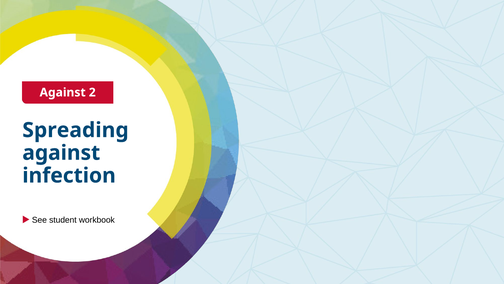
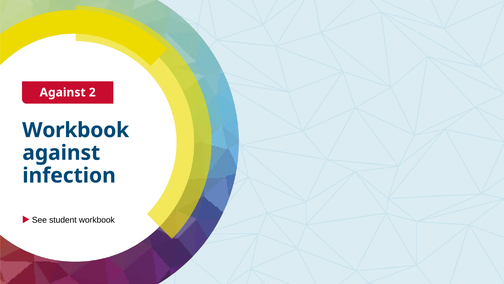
Spreading at (76, 130): Spreading -> Workbook
